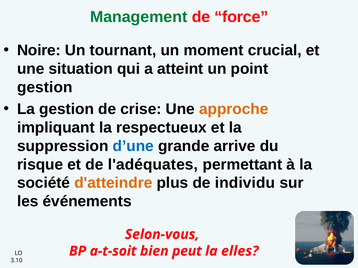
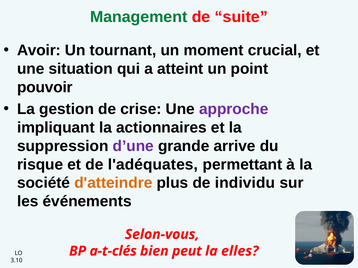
force: force -> suite
Noire: Noire -> Avoir
gestion at (45, 88): gestion -> pouvoir
approche colour: orange -> purple
respectueux: respectueux -> actionnaires
d’une colour: blue -> purple
a-t-soit: a-t-soit -> a-t-clés
